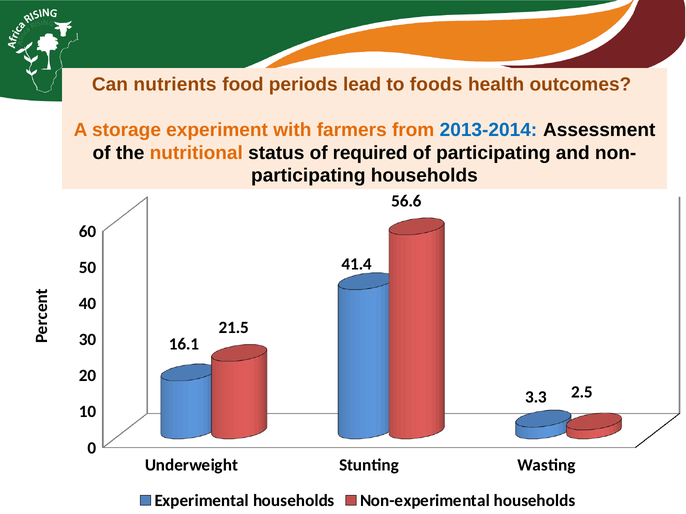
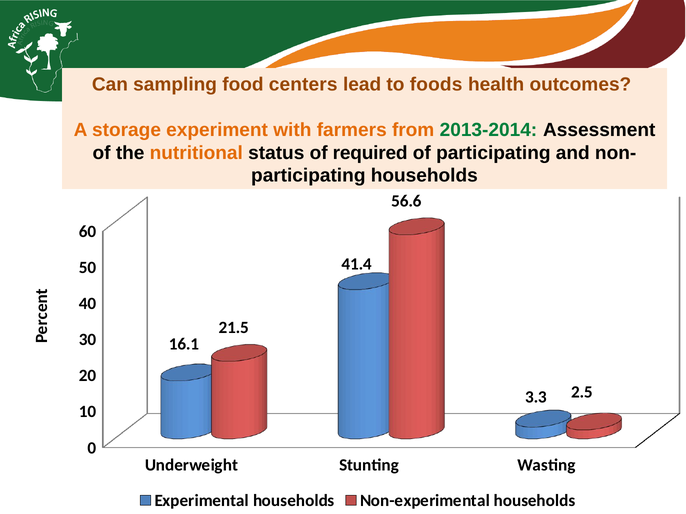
nutrients: nutrients -> sampling
periods: periods -> centers
2013-2014 colour: blue -> green
